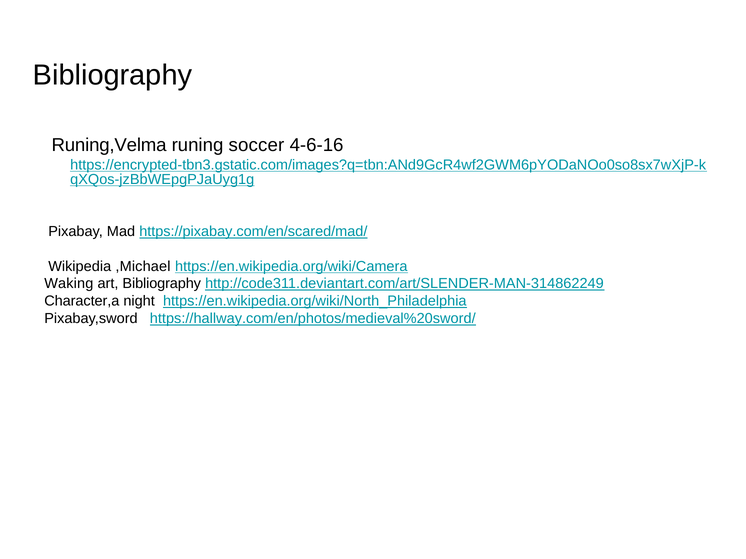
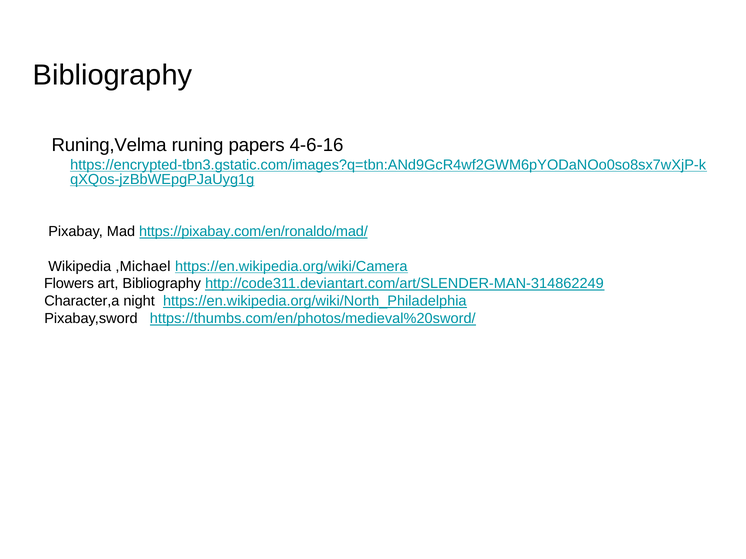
soccer: soccer -> papers
https://pixabay.com/en/scared/mad/: https://pixabay.com/en/scared/mad/ -> https://pixabay.com/en/ronaldo/mad/
Waking: Waking -> Flowers
https://hallway.com/en/photos/medieval%20sword/: https://hallway.com/en/photos/medieval%20sword/ -> https://thumbs.com/en/photos/medieval%20sword/
